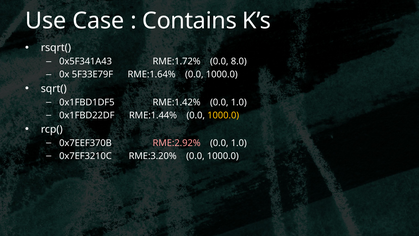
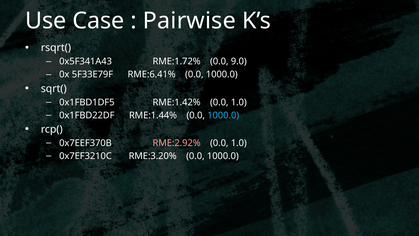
Contains: Contains -> Pairwise
8.0: 8.0 -> 9.0
RME:1.64%: RME:1.64% -> RME:6.41%
1000.0 at (223, 115) colour: yellow -> light blue
